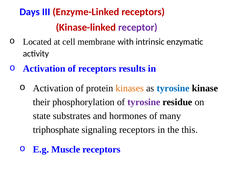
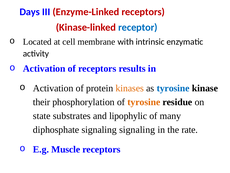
receptor colour: purple -> blue
tyrosine at (144, 102) colour: purple -> orange
hormones: hormones -> lipophylic
triphosphate: triphosphate -> diphosphate
signaling receptors: receptors -> signaling
this: this -> rate
